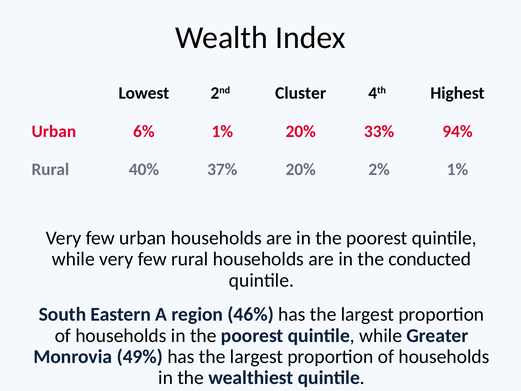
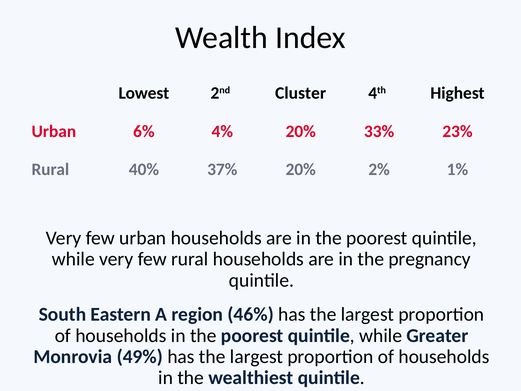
6% 1%: 1% -> 4%
94%: 94% -> 23%
conducted: conducted -> pregnancy
